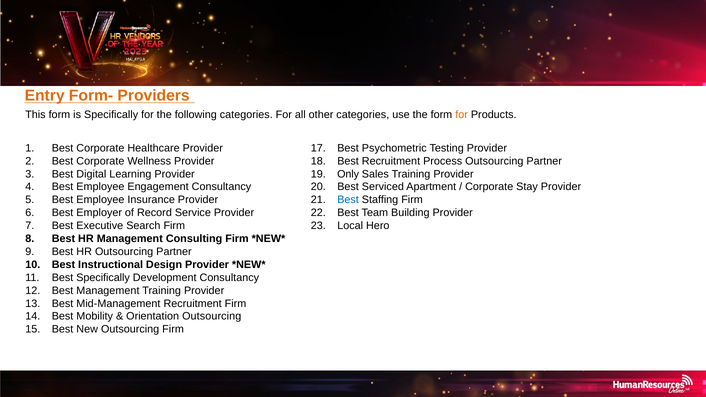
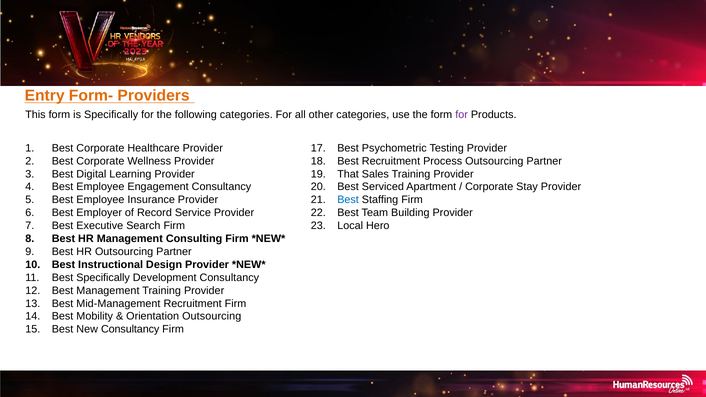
for at (462, 115) colour: orange -> purple
Only: Only -> That
New Outsourcing: Outsourcing -> Consultancy
